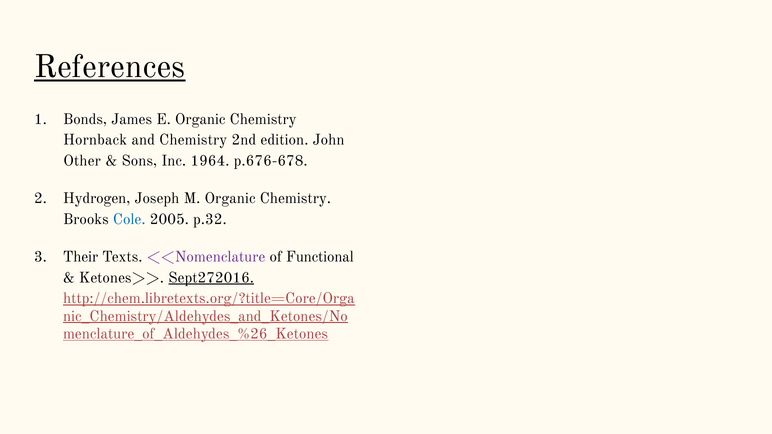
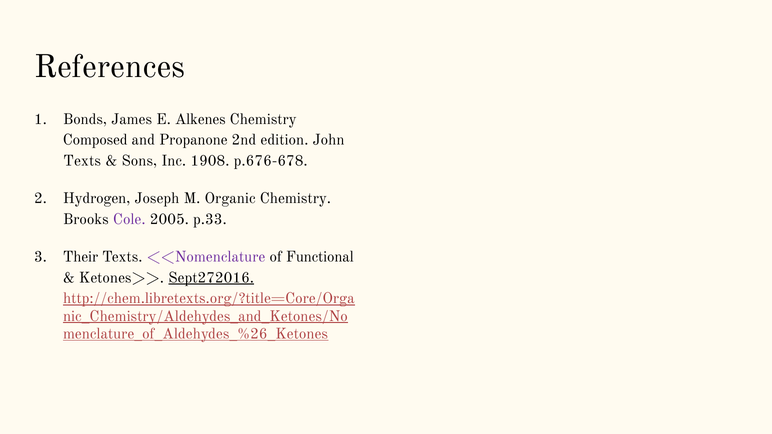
References underline: present -> none
E Organic: Organic -> Alkenes
Hornback: Hornback -> Composed
and Chemistry: Chemistry -> Propanone
Other at (82, 161): Other -> Texts
1964: 1964 -> 1908
Cole colour: blue -> purple
p.32: p.32 -> p.33
